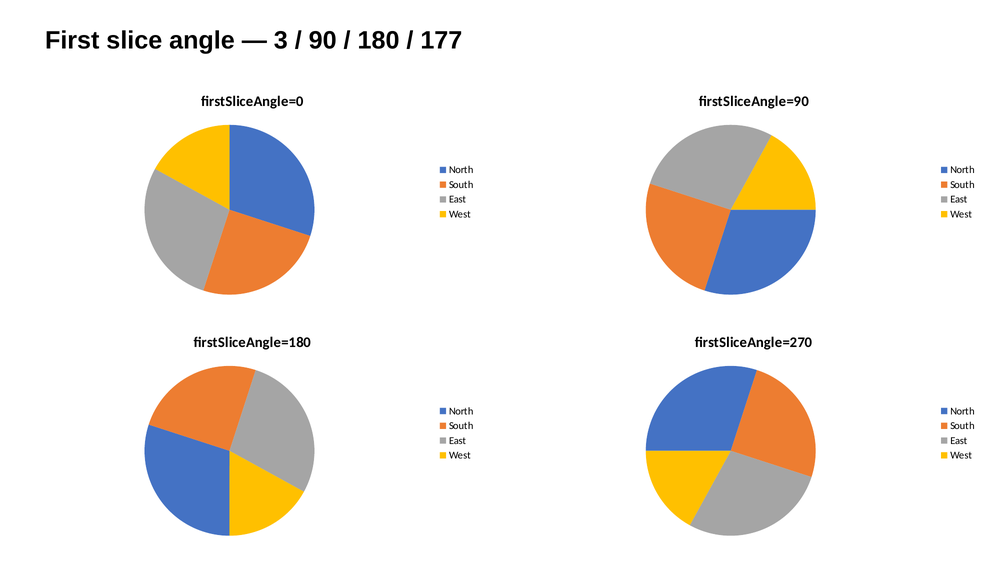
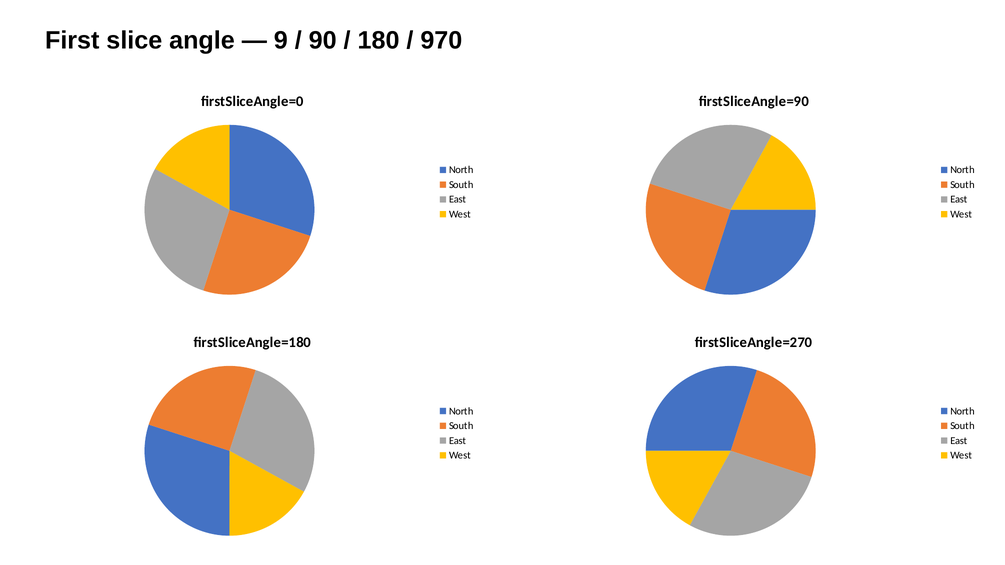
3: 3 -> 9
177: 177 -> 970
